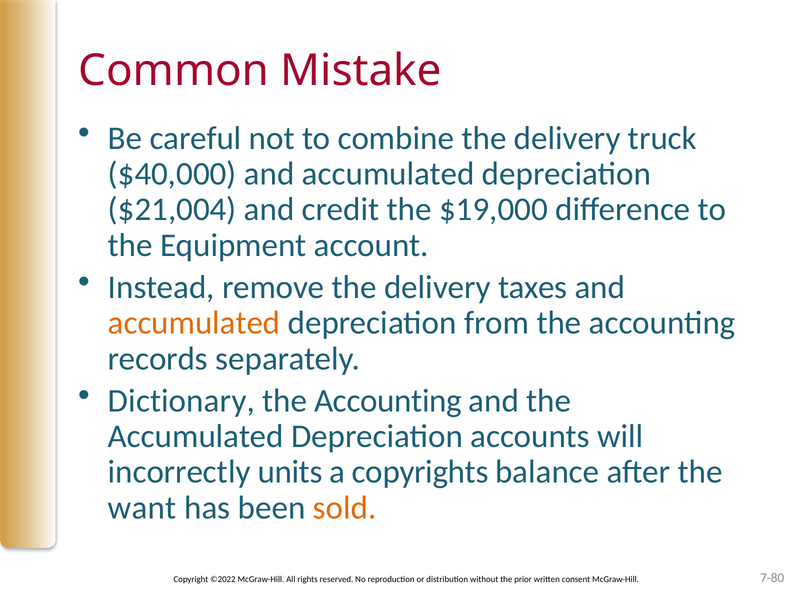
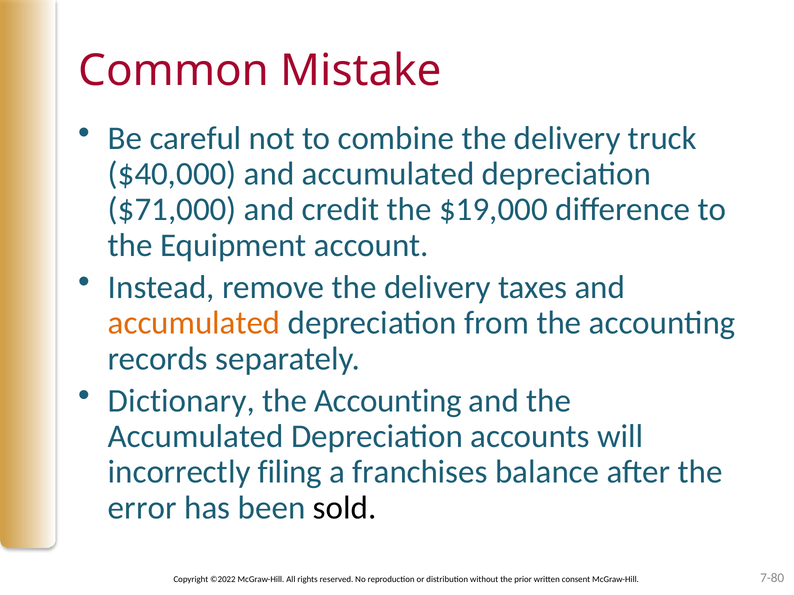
$21,004: $21,004 -> $71,000
units: units -> filing
copyrights: copyrights -> franchises
want: want -> error
sold colour: orange -> black
